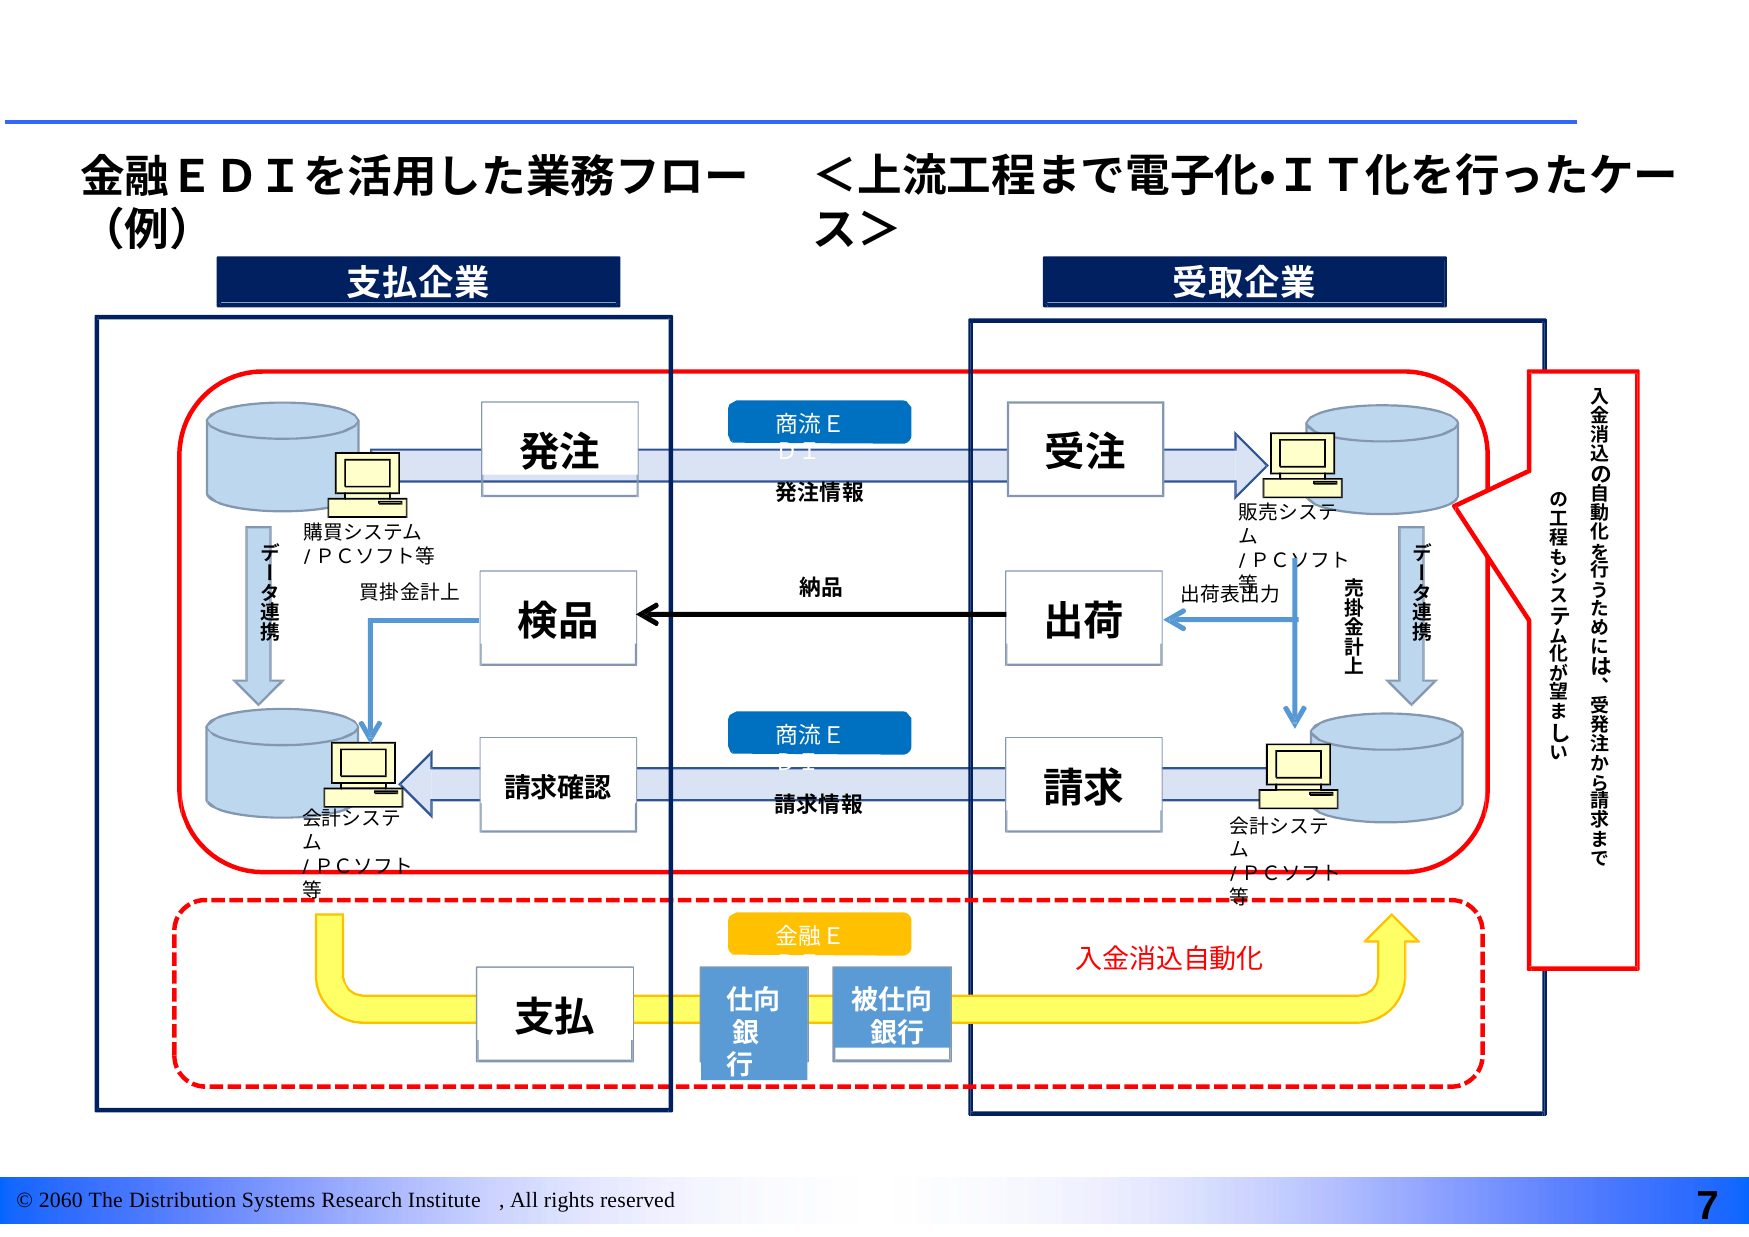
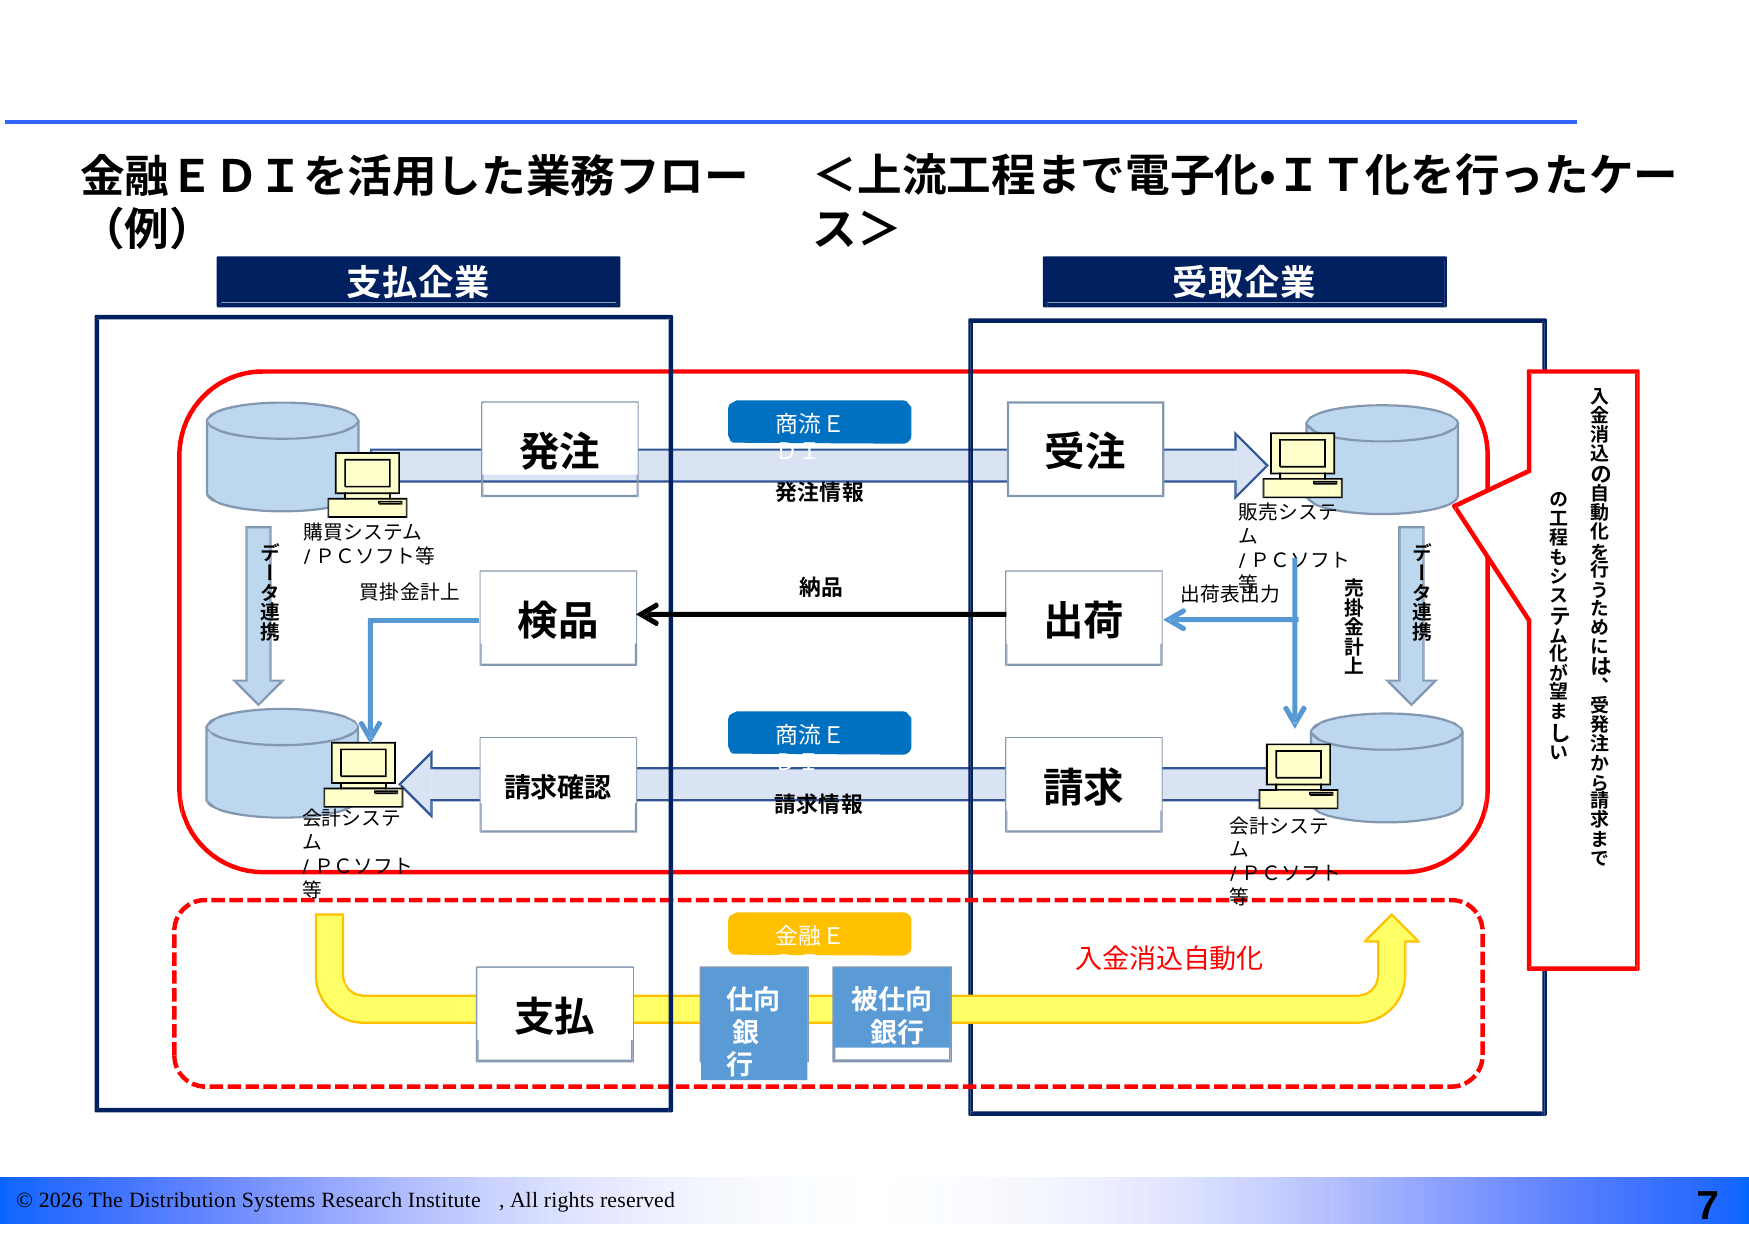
2060: 2060 -> 2026
